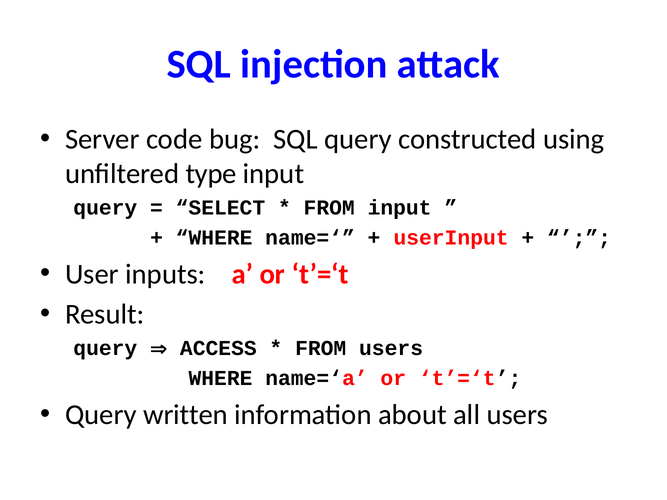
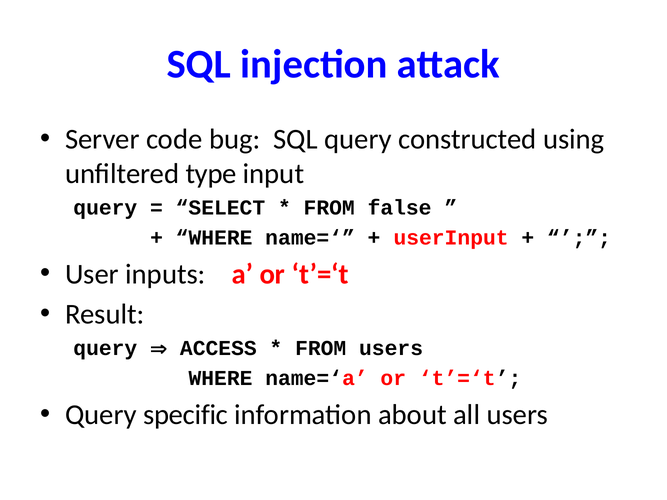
FROM input: input -> false
written: written -> specific
